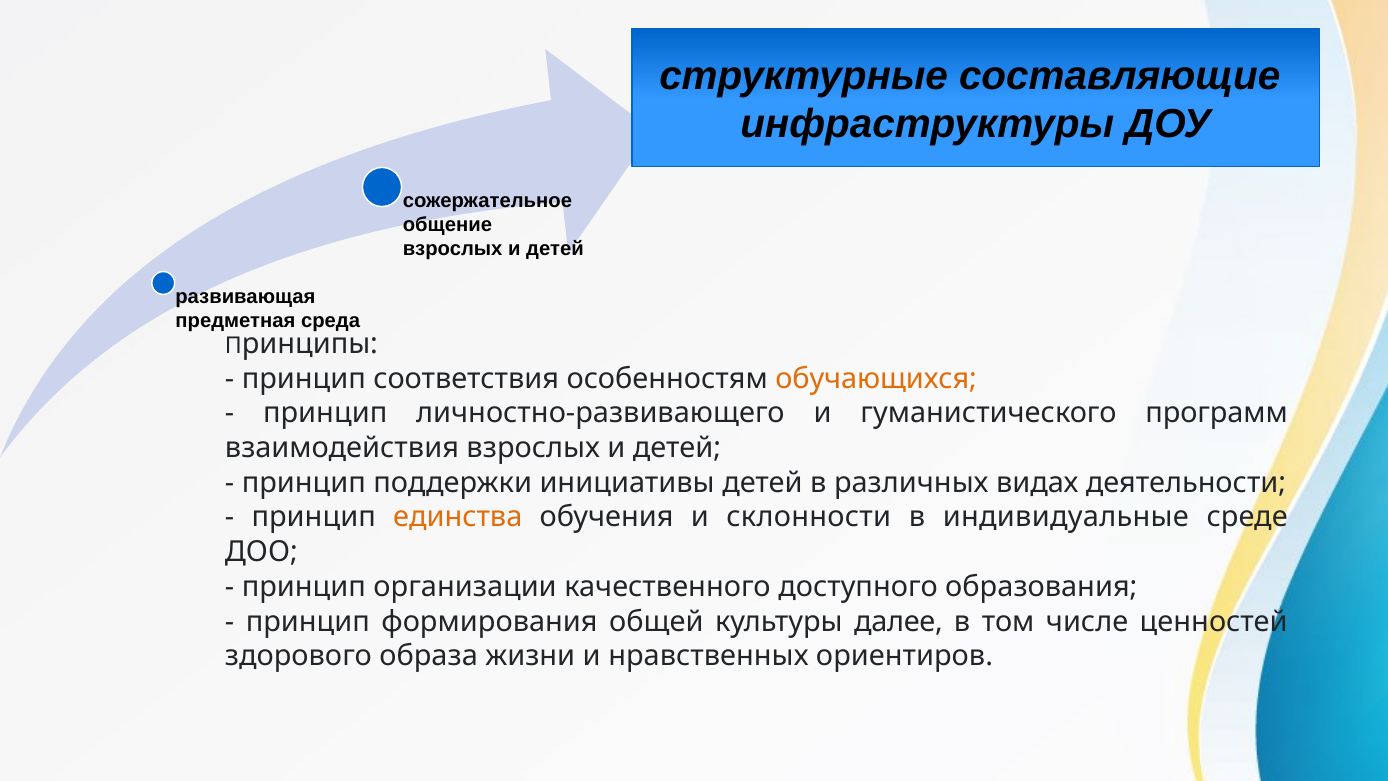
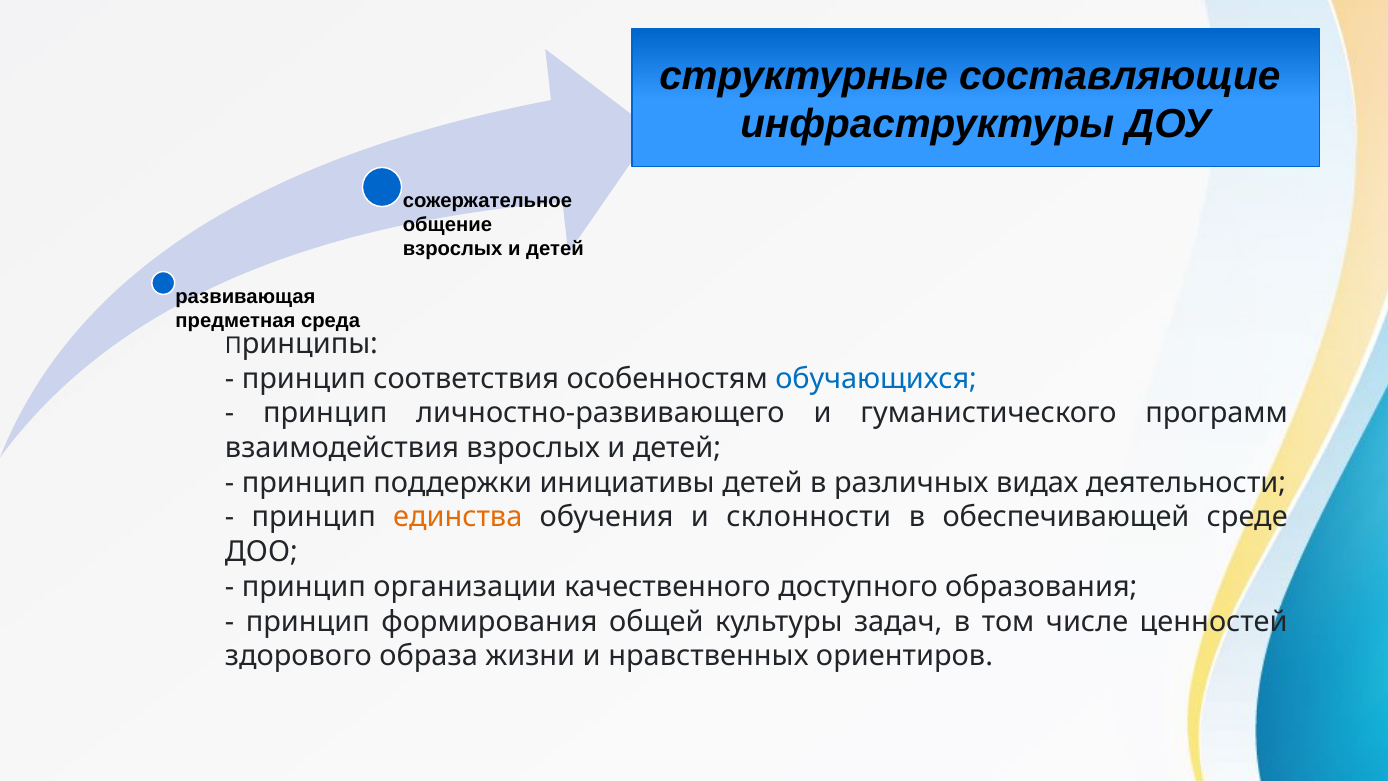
обучающихся colour: orange -> blue
индивидуальные: индивидуальные -> обеспечивающей
далее: далее -> задач
